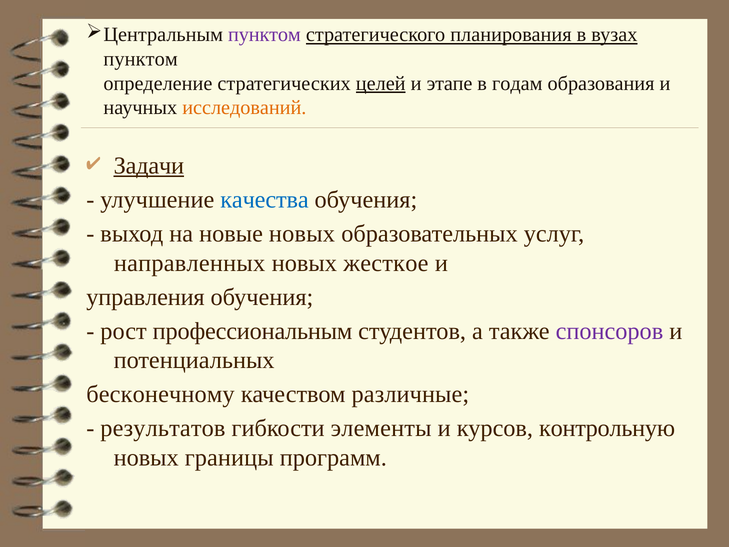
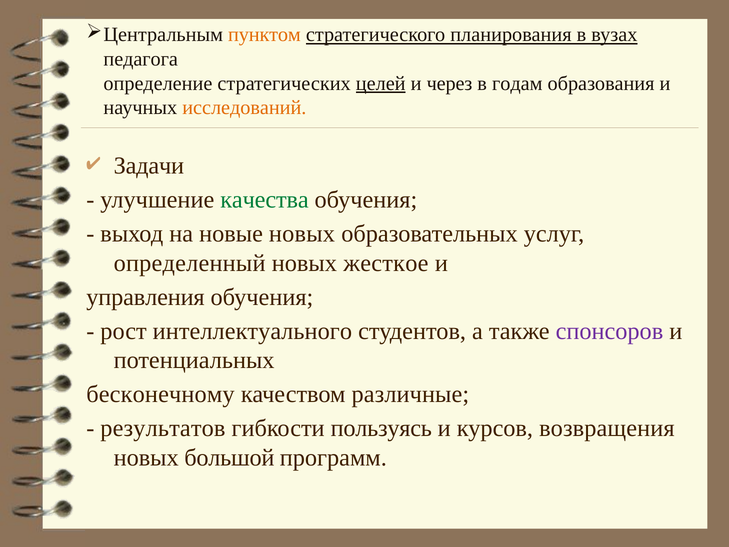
пунктом at (264, 35) colour: purple -> orange
пунктом at (141, 59): пунктом -> педагога
этапе: этапе -> через
Задачи underline: present -> none
качества colour: blue -> green
направленных: направленных -> определенный
профессиональным: профессиональным -> интеллектуального
элементы: элементы -> пользуясь
контрольную: контрольную -> возвращения
границы: границы -> большой
